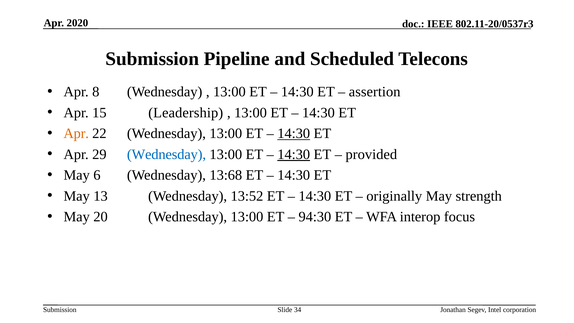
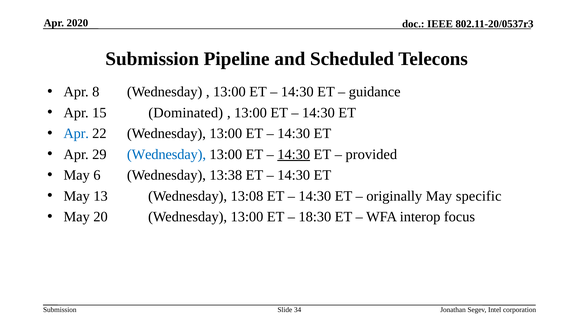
assertion: assertion -> guidance
Leadership: Leadership -> Dominated
Apr at (76, 133) colour: orange -> blue
14:30 at (294, 133) underline: present -> none
13:68: 13:68 -> 13:38
13:52: 13:52 -> 13:08
strength: strength -> specific
94:30: 94:30 -> 18:30
